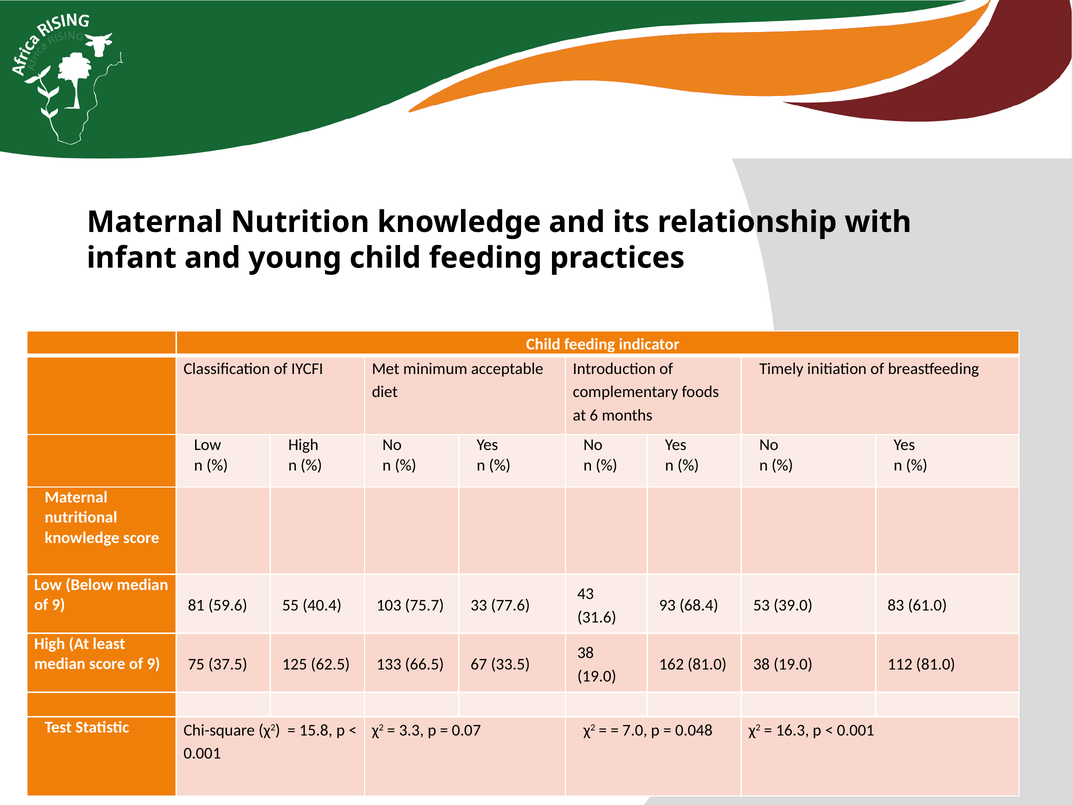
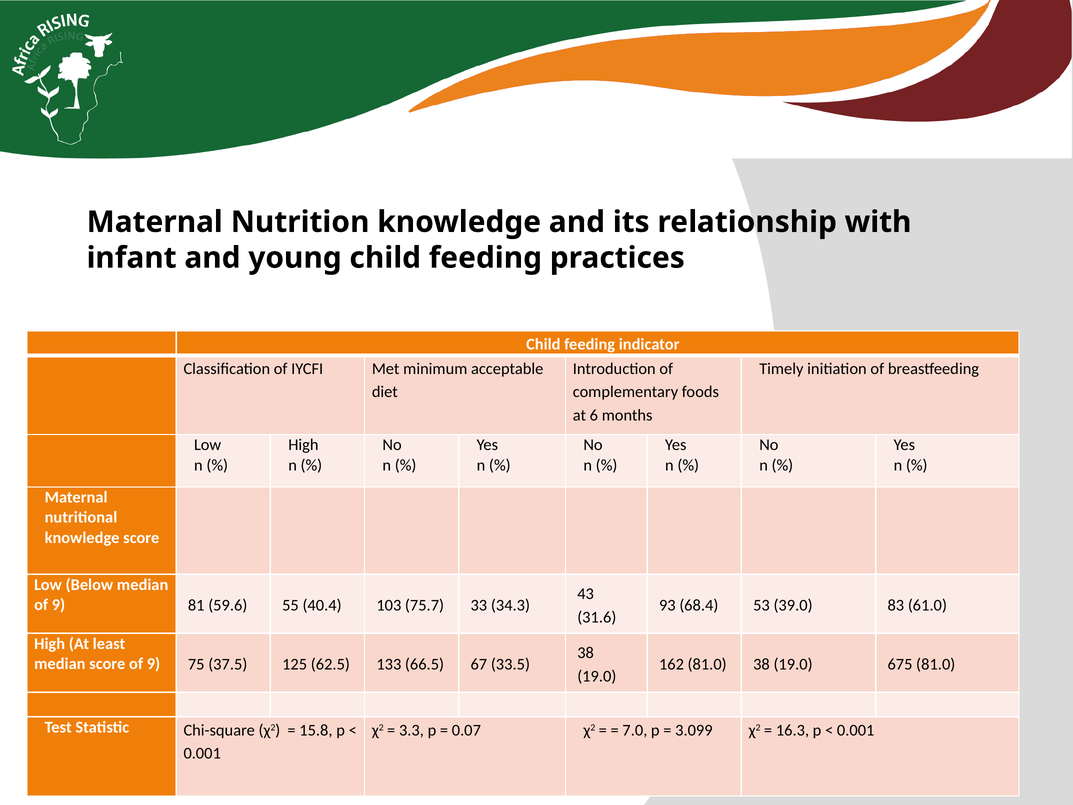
77.6: 77.6 -> 34.3
112: 112 -> 675
0.048: 0.048 -> 3.099
